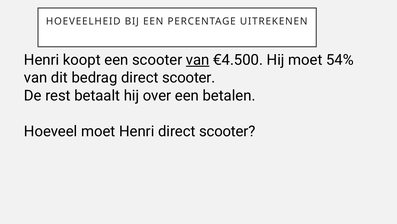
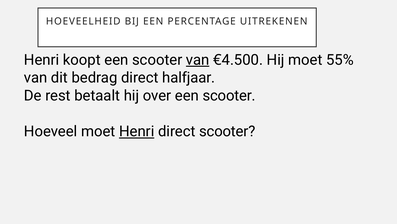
54%: 54% -> 55%
bedrag direct scooter: scooter -> halfjaar
over een betalen: betalen -> scooter
Henri at (137, 131) underline: none -> present
